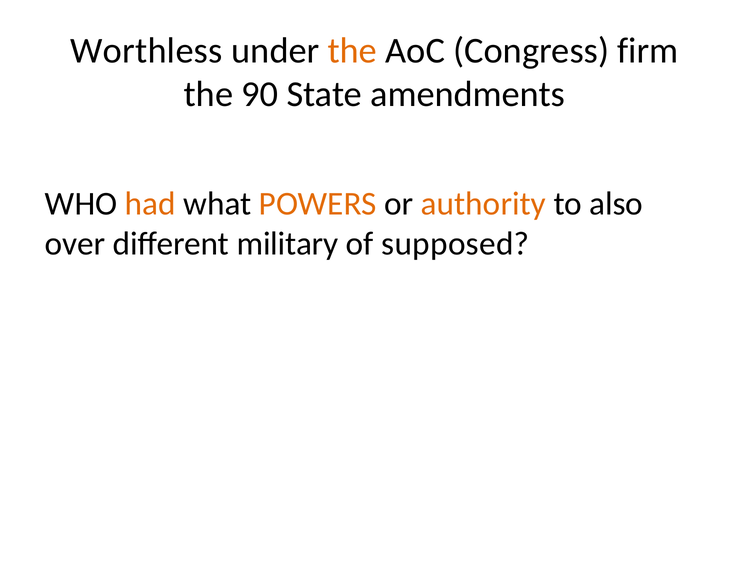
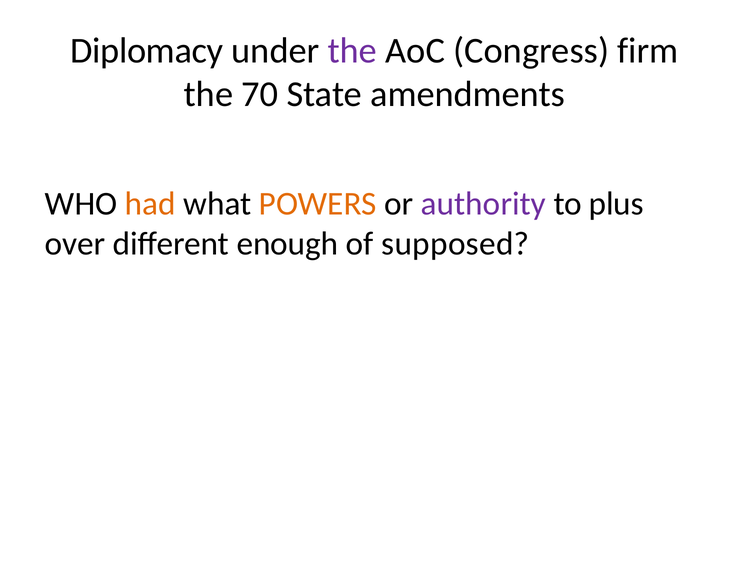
Worthless: Worthless -> Diplomacy
the at (352, 51) colour: orange -> purple
90: 90 -> 70
authority colour: orange -> purple
also: also -> plus
military: military -> enough
